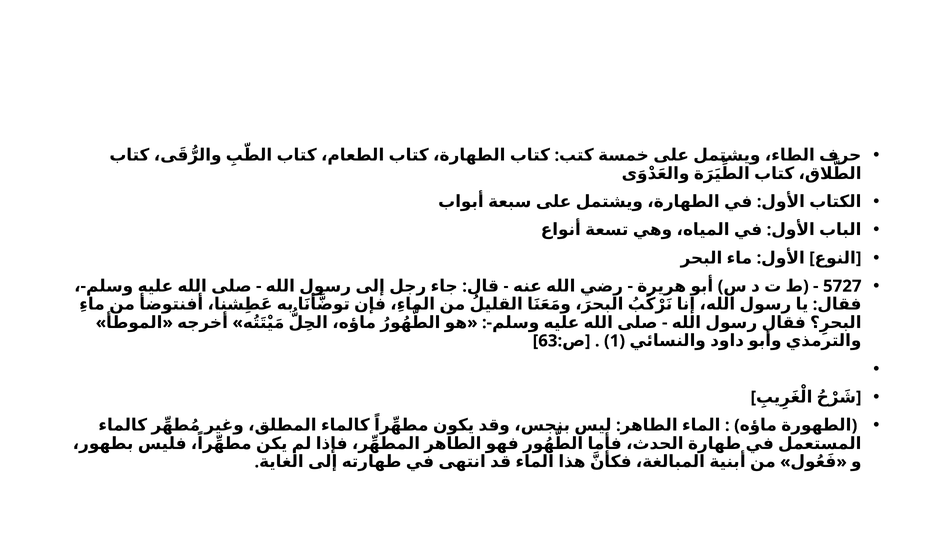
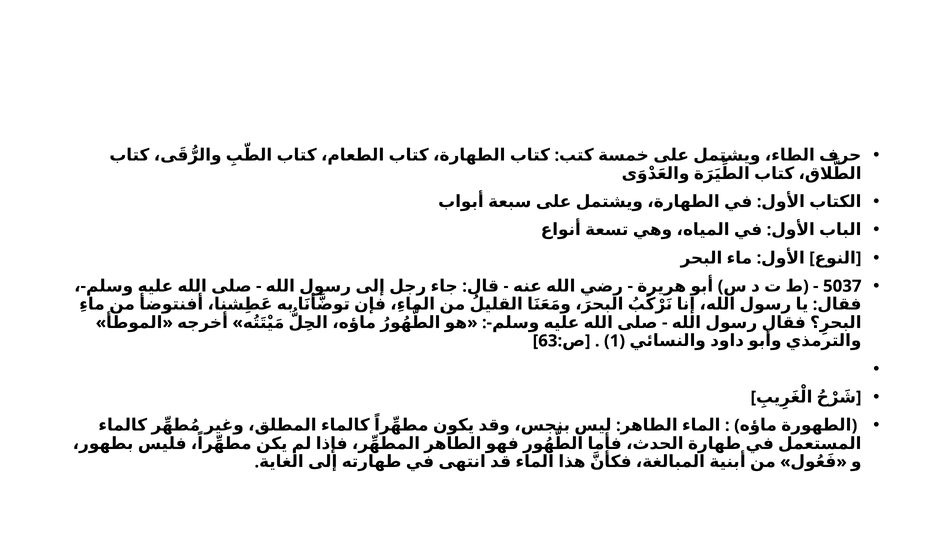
5727: 5727 -> 5037
